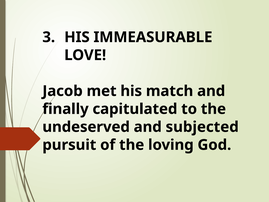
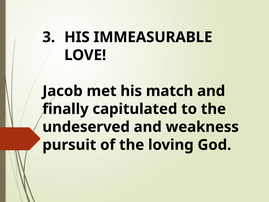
subjected: subjected -> weakness
